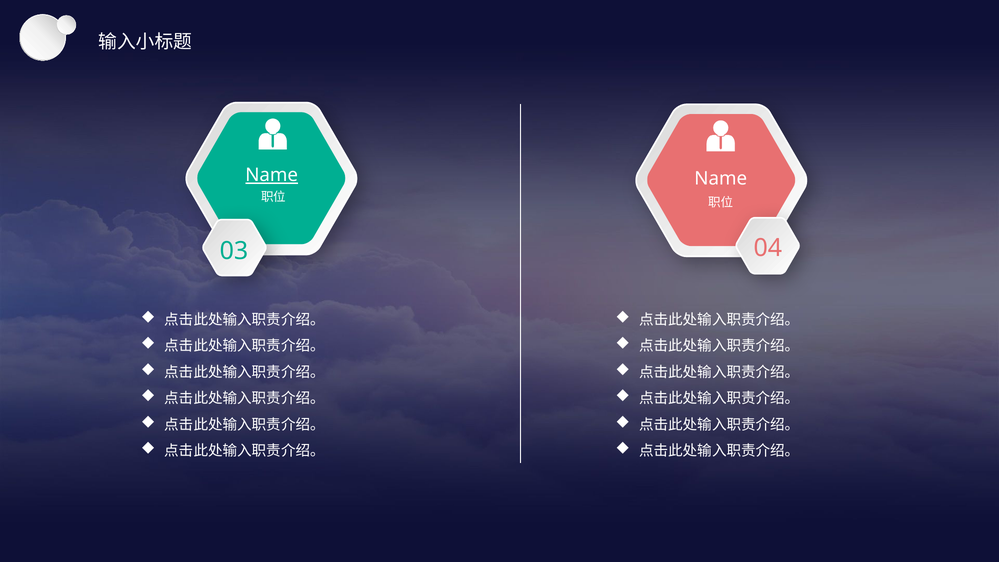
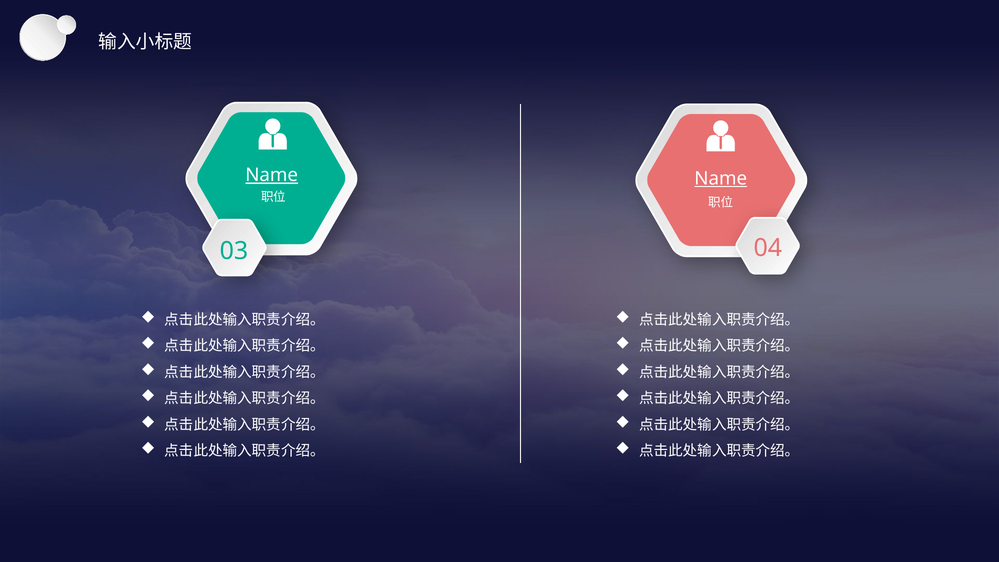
Name at (721, 178) underline: none -> present
